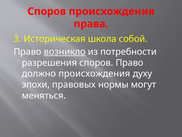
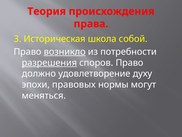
Споров at (47, 11): Споров -> Теория
разрешения underline: none -> present
должно происхождения: происхождения -> удовлетворение
